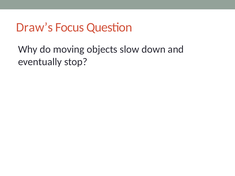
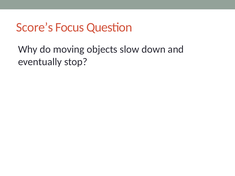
Draw’s: Draw’s -> Score’s
